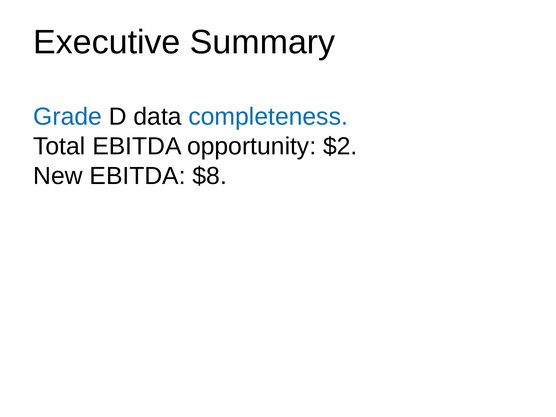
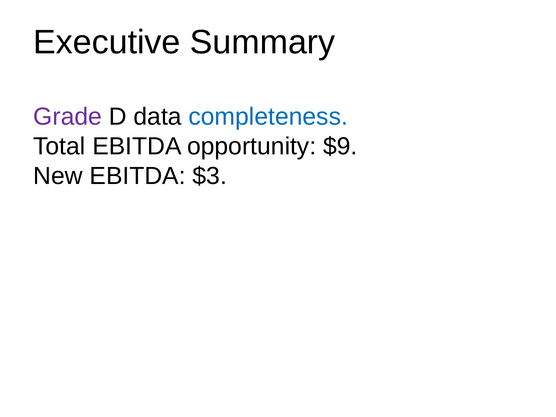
Grade colour: blue -> purple
$2: $2 -> $9
$8: $8 -> $3
